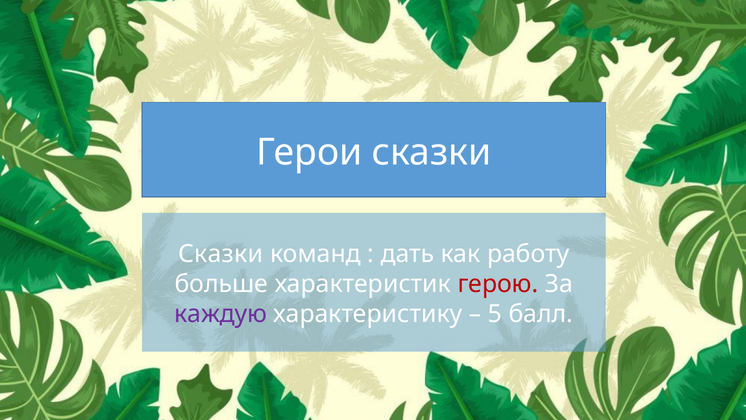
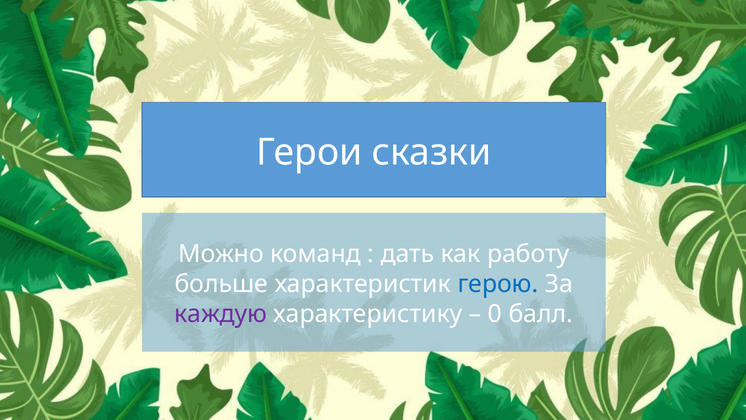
Сказки at (221, 254): Сказки -> Можно
герою colour: red -> blue
5: 5 -> 0
